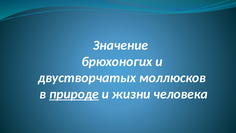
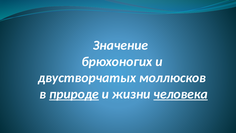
человека underline: none -> present
